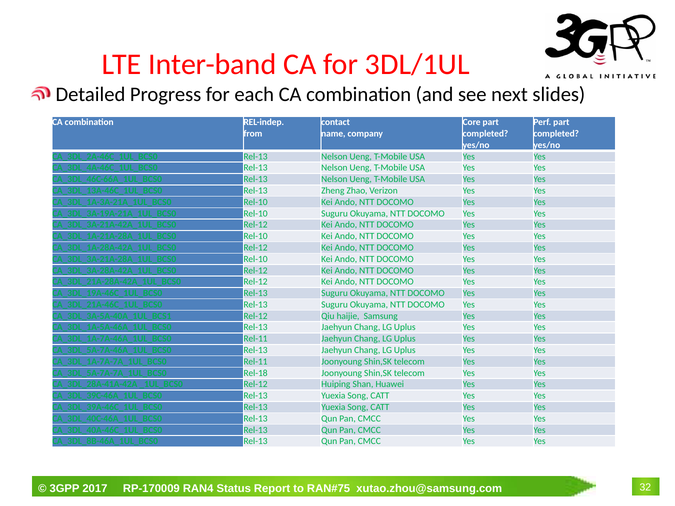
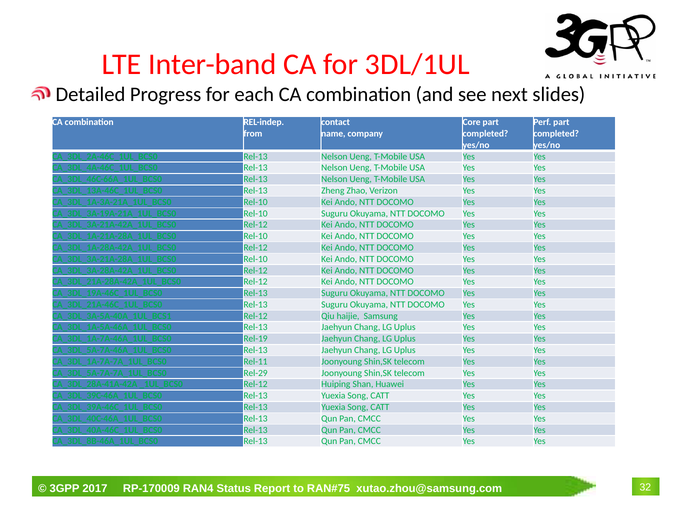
Rel-11 at (256, 339): Rel-11 -> Rel-19
Rel-18: Rel-18 -> Rel-29
